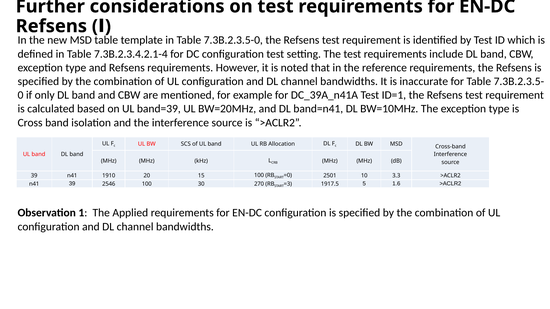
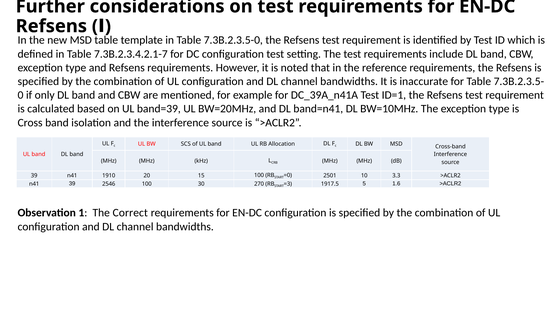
7.3B.2.3.4.2.1-4: 7.3B.2.3.4.2.1-4 -> 7.3B.2.3.4.2.1-7
Applied: Applied -> Correct
